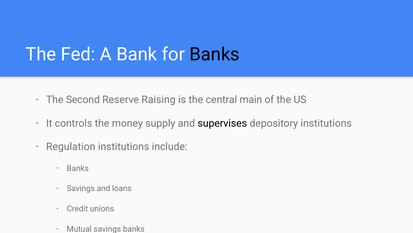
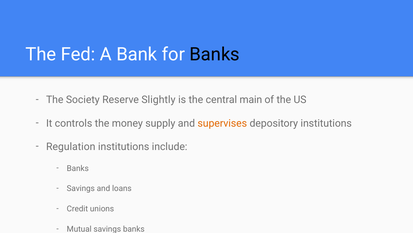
Second: Second -> Society
Raising: Raising -> Slightly
supervises colour: black -> orange
